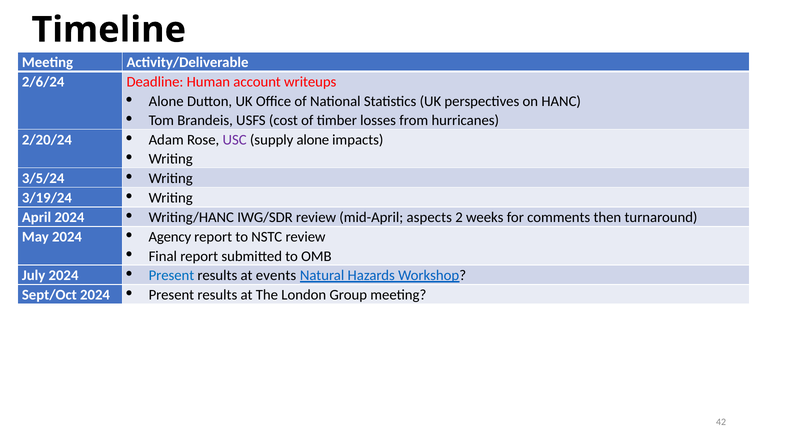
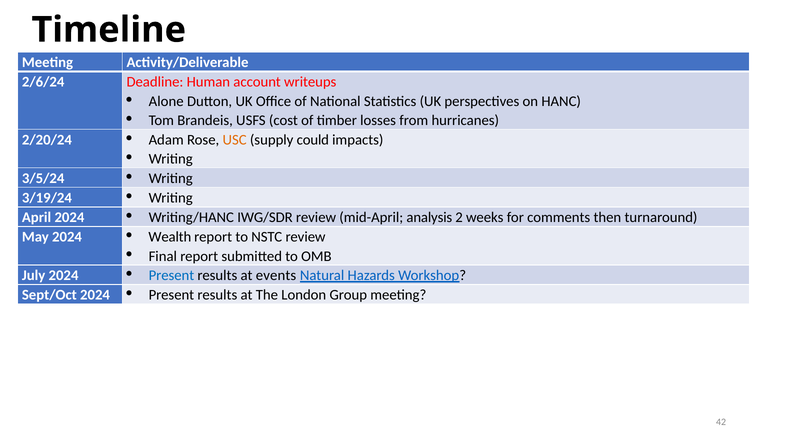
USC colour: purple -> orange
supply alone: alone -> could
aspects: aspects -> analysis
Agency: Agency -> Wealth
